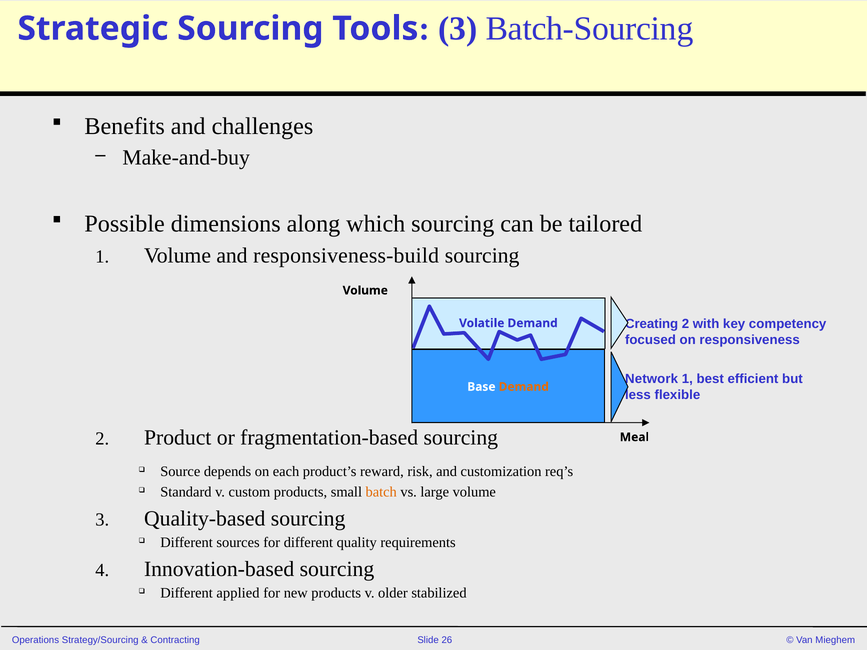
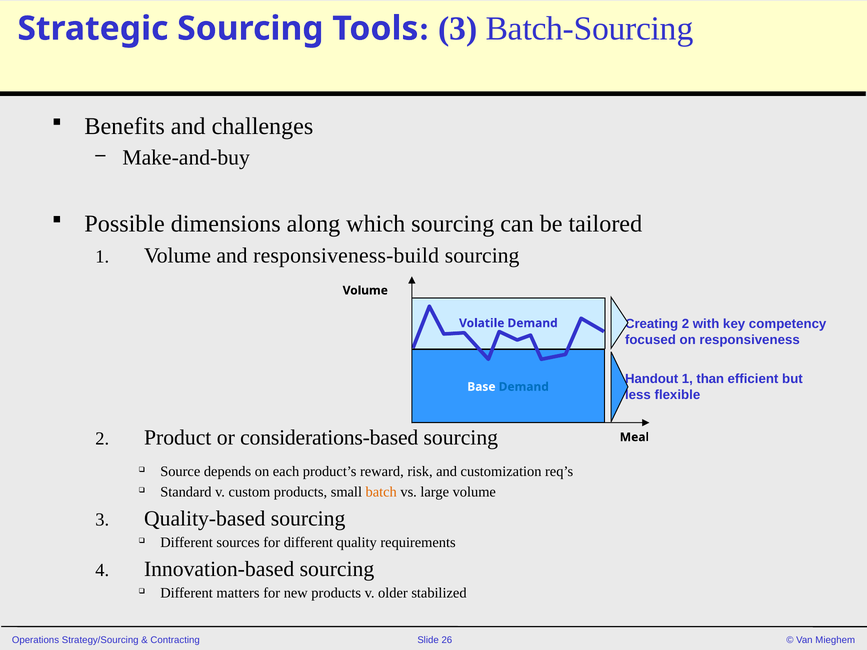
Network: Network -> Handout
best: best -> than
Demand at (524, 387) colour: orange -> blue
fragmentation-based: fragmentation-based -> considerations-based
applied: applied -> matters
